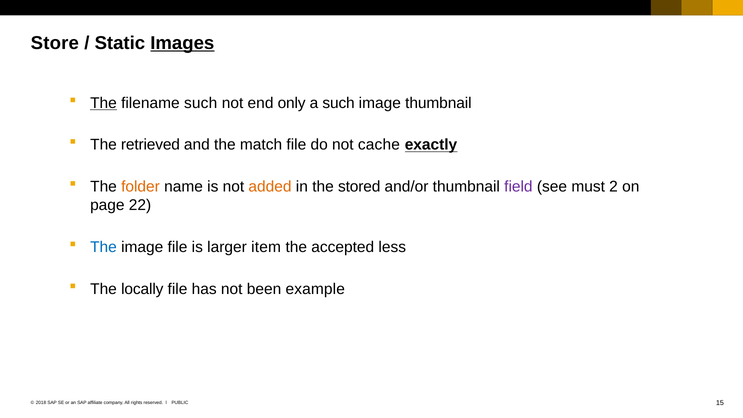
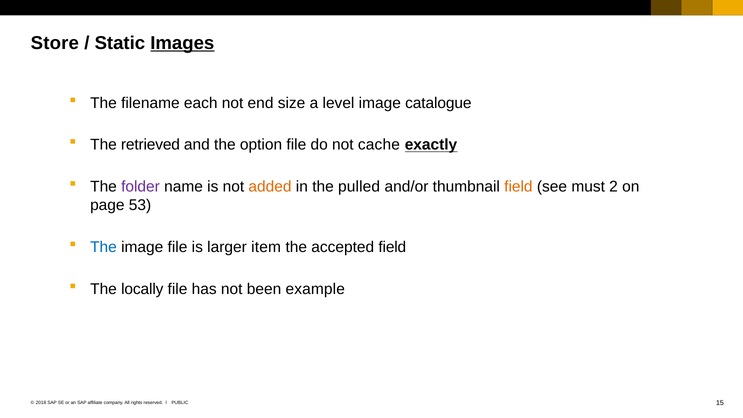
The at (103, 103) underline: present -> none
filename such: such -> each
only: only -> size
a such: such -> level
image thumbnail: thumbnail -> catalogue
match: match -> option
folder colour: orange -> purple
stored: stored -> pulled
field at (518, 187) colour: purple -> orange
22: 22 -> 53
accepted less: less -> field
